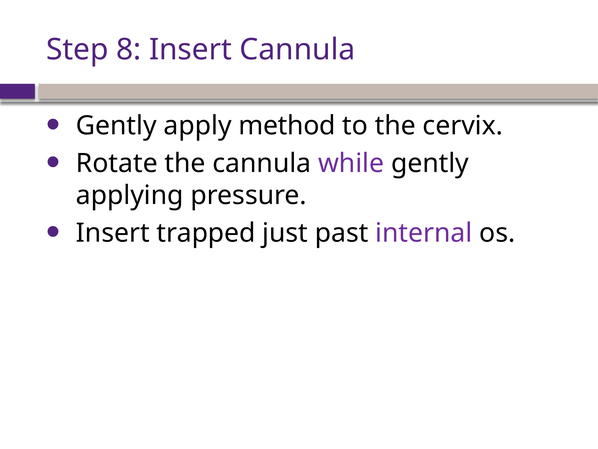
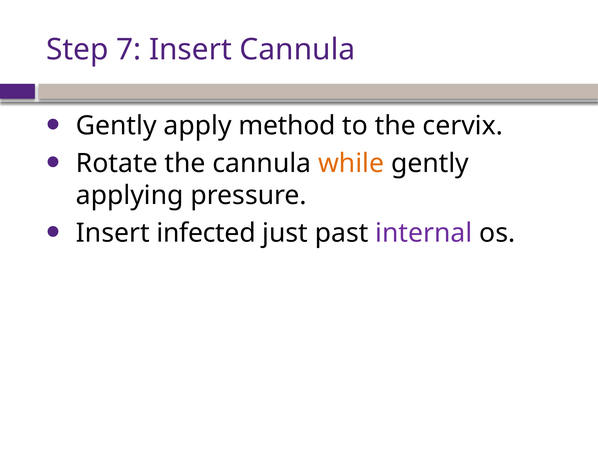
8: 8 -> 7
while colour: purple -> orange
trapped: trapped -> infected
